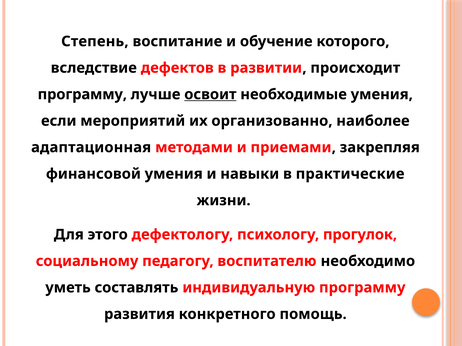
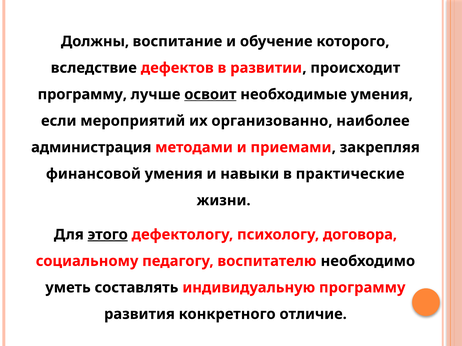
Степень: Степень -> Должны
адаптационная: адаптационная -> администрация
этого underline: none -> present
прогулок: прогулок -> договора
помощь: помощь -> отличие
